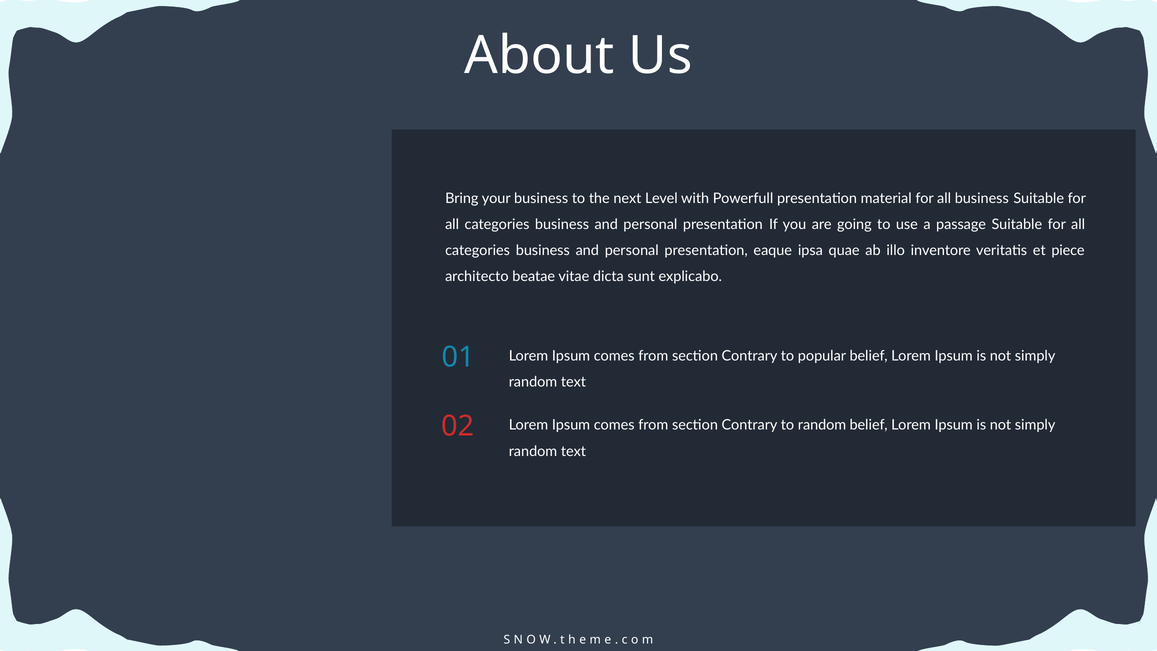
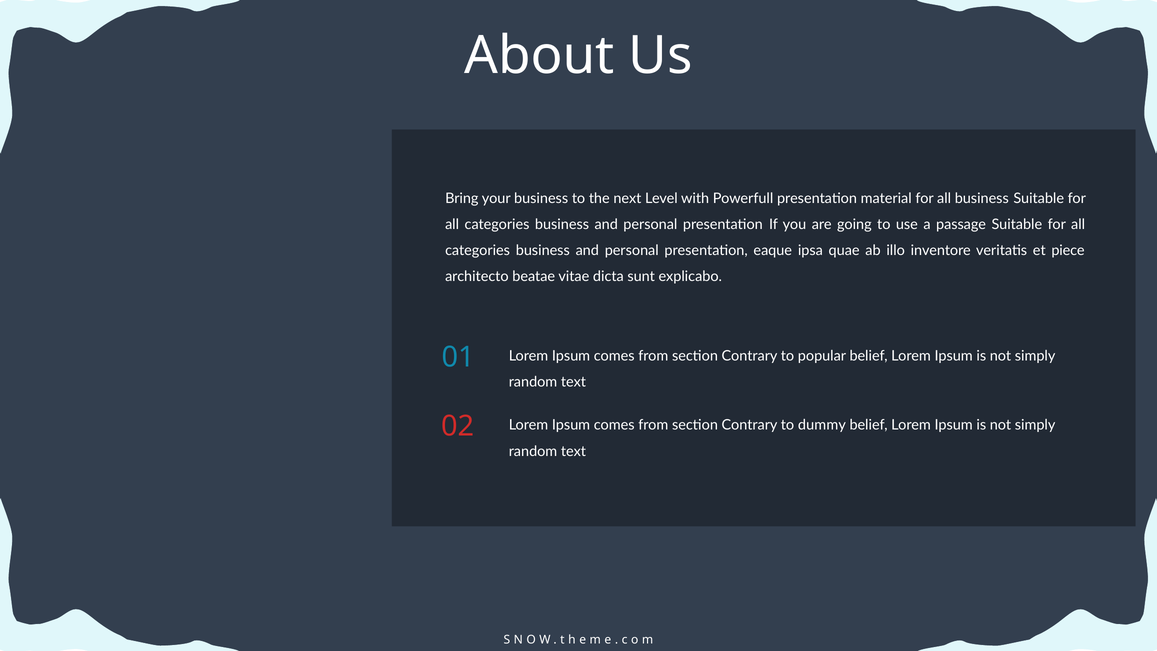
to random: random -> dummy
